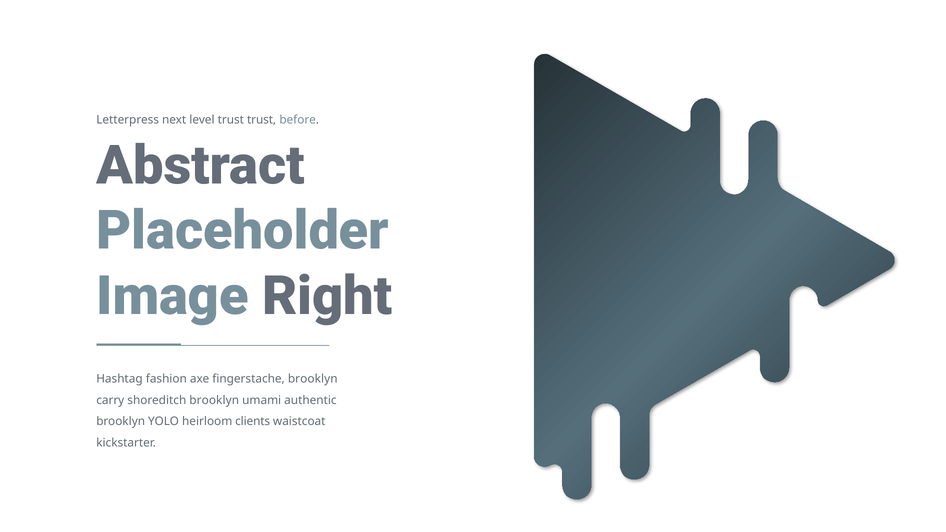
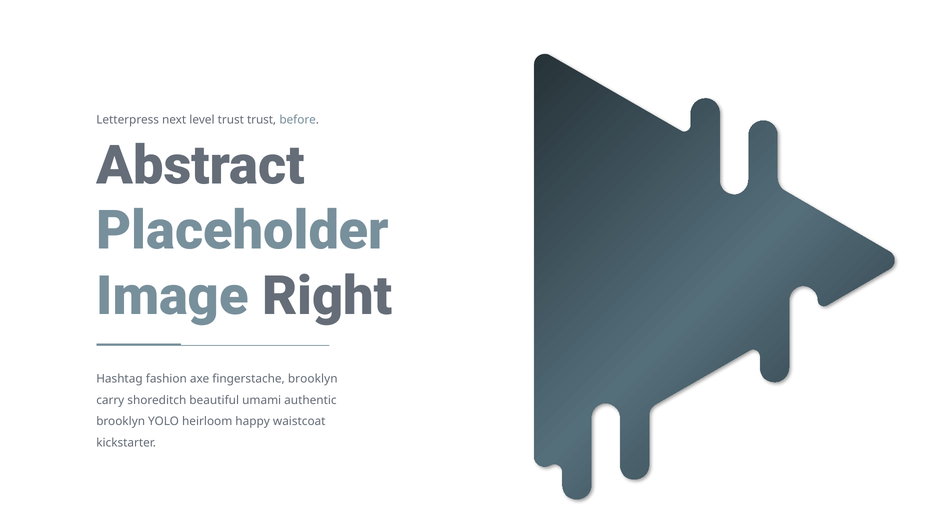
shoreditch brooklyn: brooklyn -> beautiful
clients: clients -> happy
